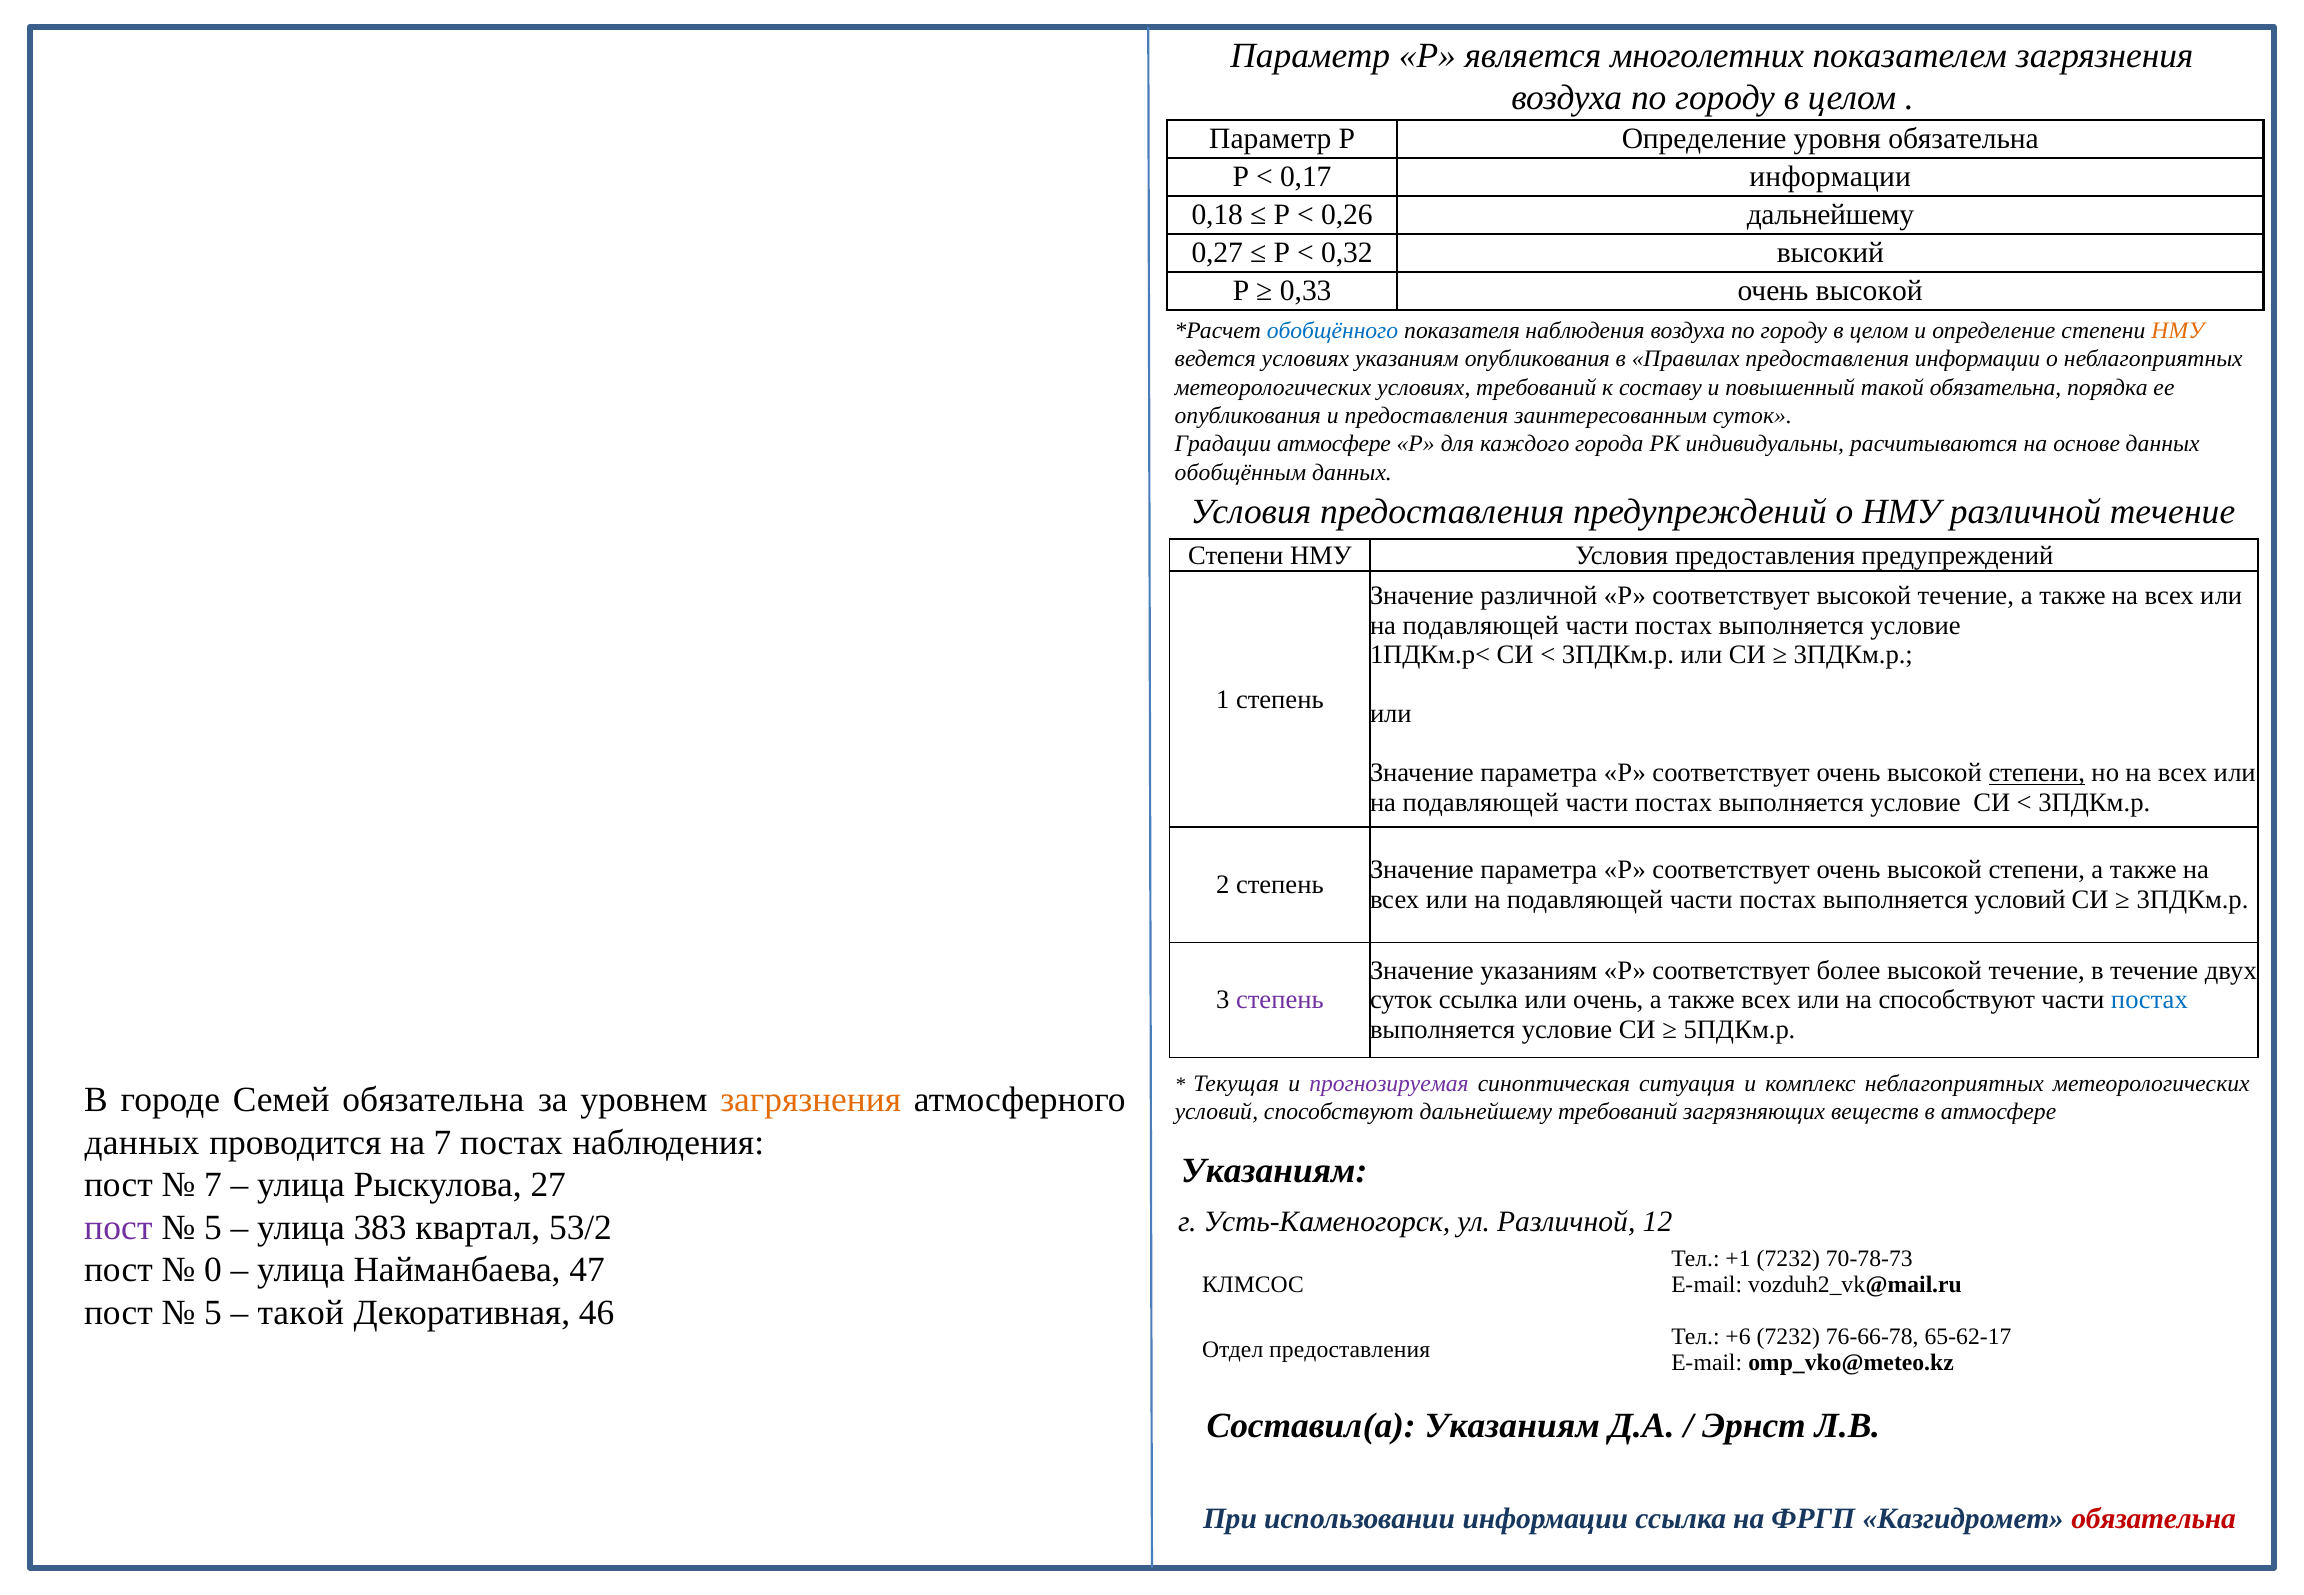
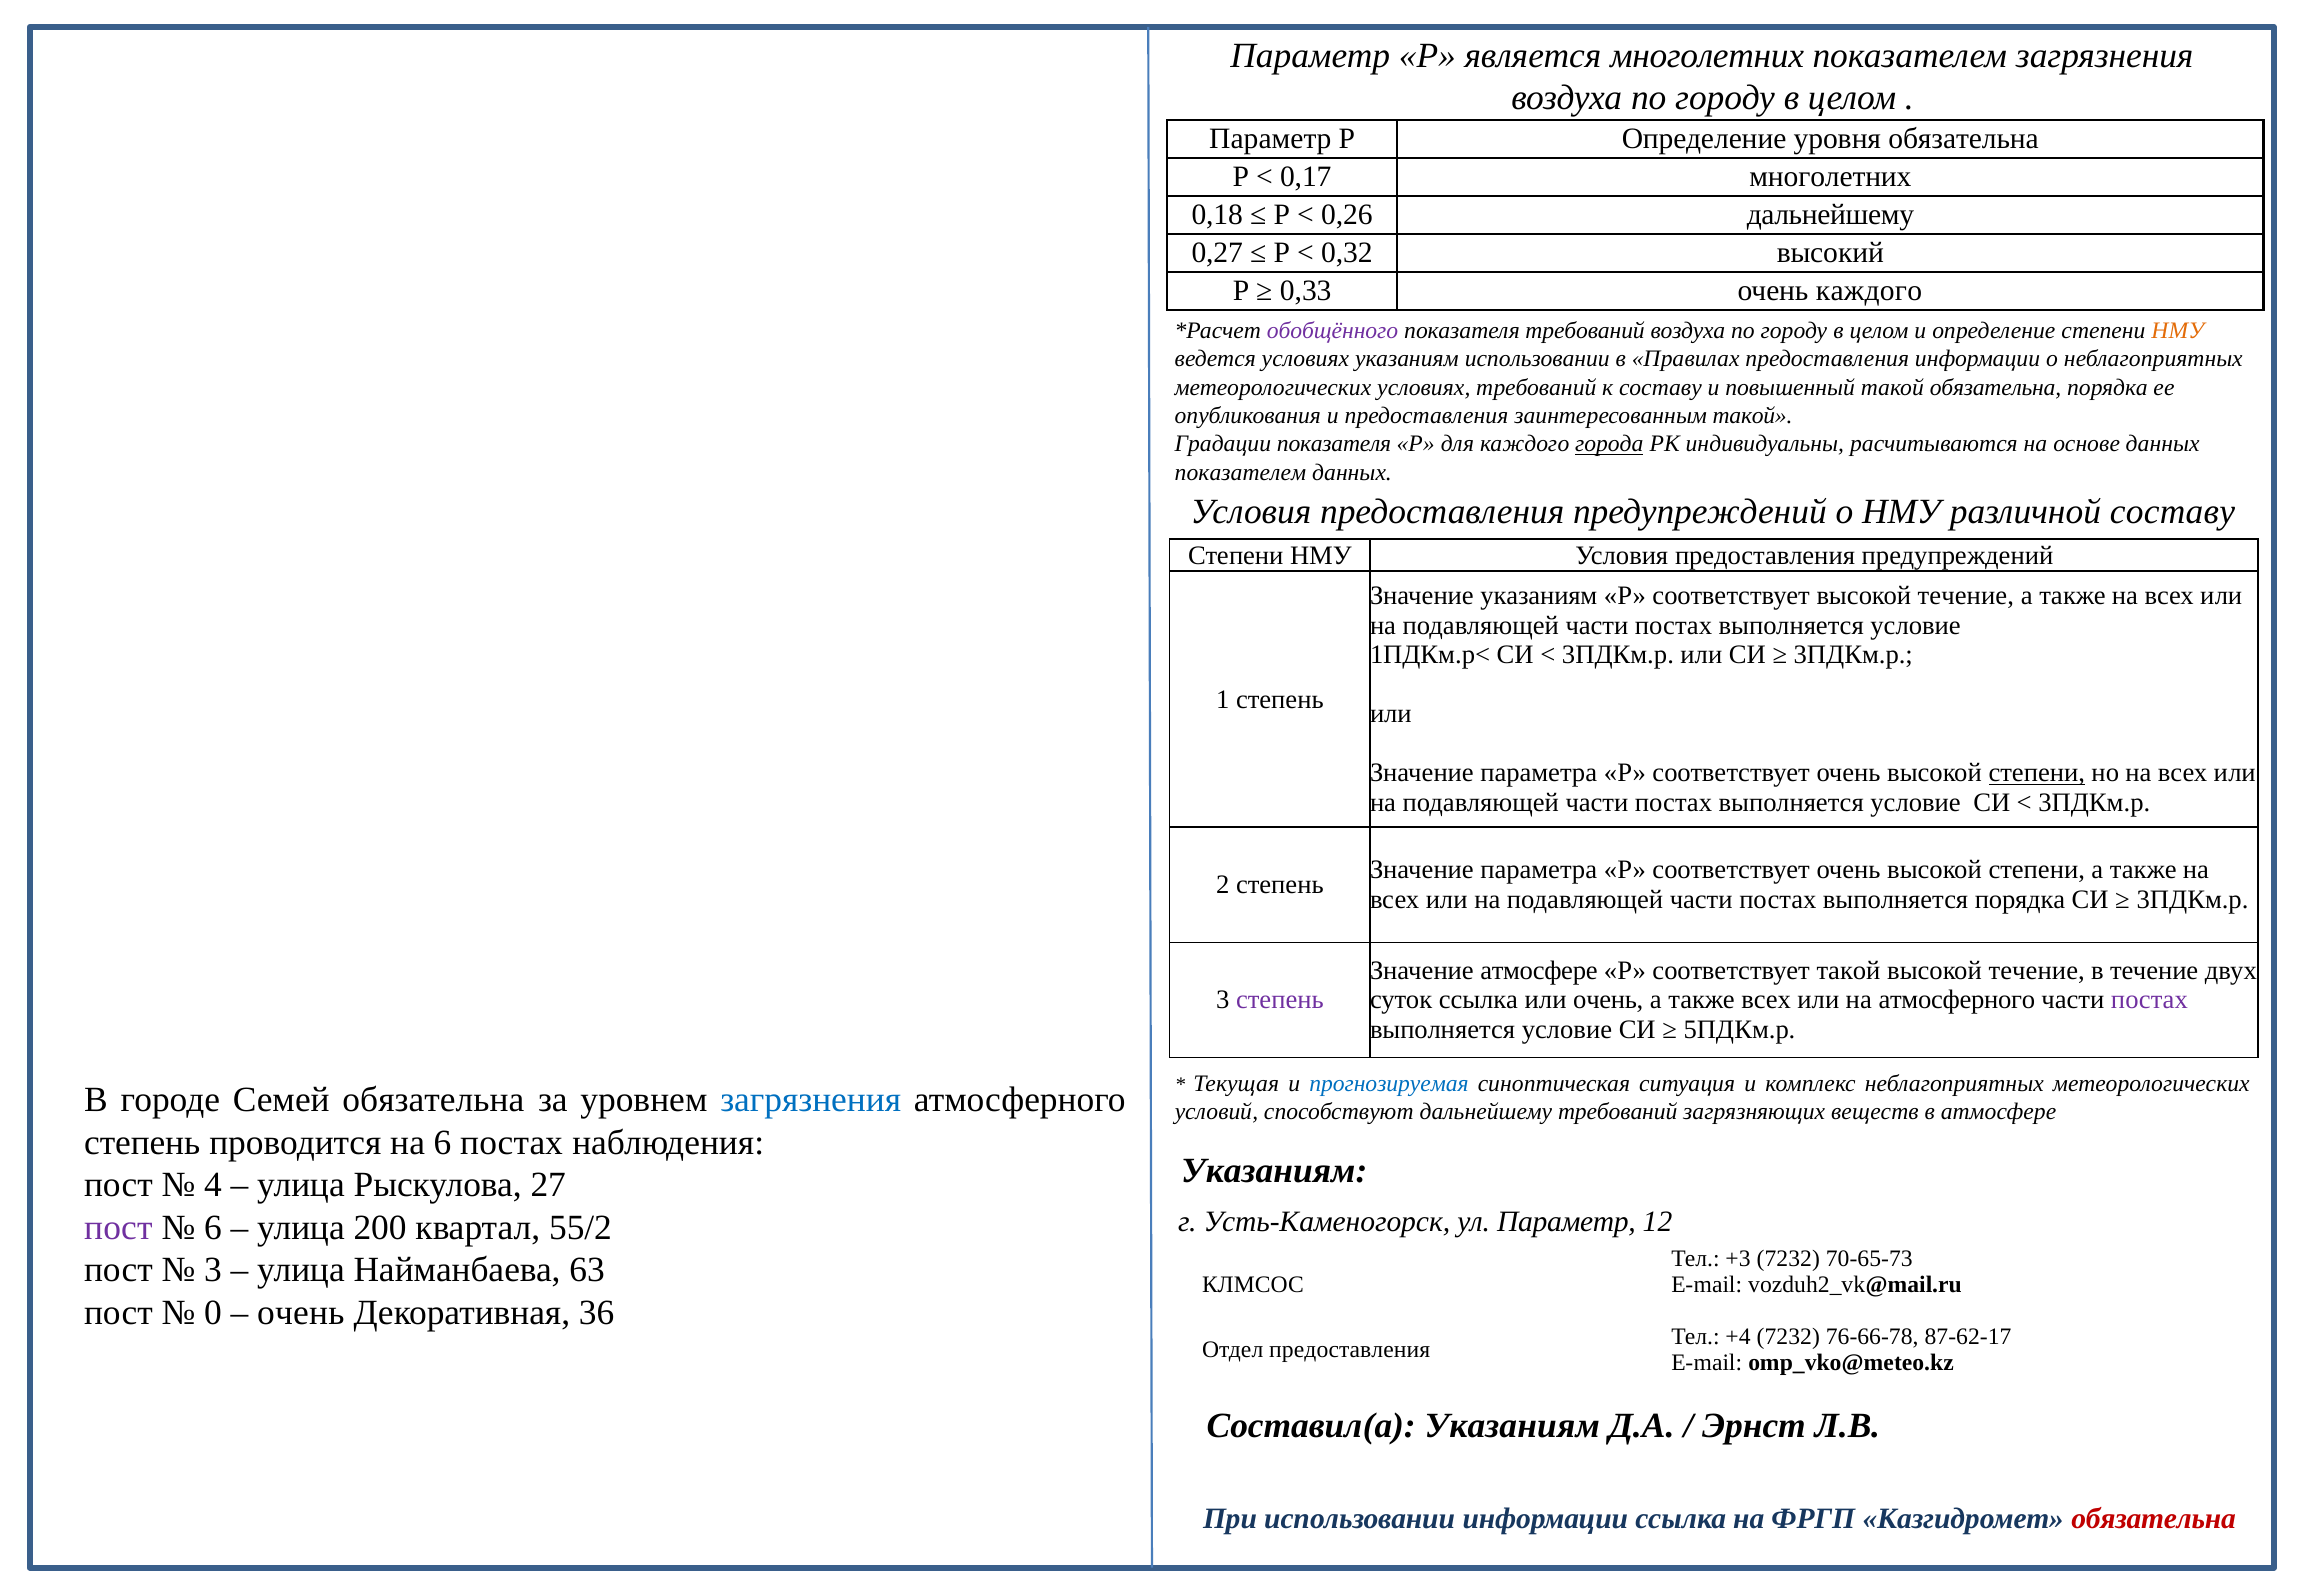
0,17 информации: информации -> многолетних
0,33 очень высокой: высокой -> каждого
обобщённого colour: blue -> purple
показателя наблюдения: наблюдения -> требований
указаниям опубликования: опубликования -> использовании
заинтересованным суток: суток -> такой
Градации атмосфере: атмосфере -> показателя
города underline: none -> present
обобщённым at (1240, 472): обобщённым -> показателем
различной течение: течение -> составу
Значение различной: различной -> указаниям
выполняется условий: условий -> порядка
Значение указаниям: указаниям -> атмосфере
соответствует более: более -> такой
на способствуют: способствуют -> атмосферного
постах at (2149, 1000) colour: blue -> purple
прогнозируемая colour: purple -> blue
загрязнения at (811, 1100) colour: orange -> blue
данных at (142, 1143): данных -> степень
на 7: 7 -> 6
7 at (213, 1185): 7 -> 4
ул Различной: Различной -> Параметр
5 at (213, 1228): 5 -> 6
383: 383 -> 200
53/2: 53/2 -> 55/2
+1: +1 -> +3
70-78-73: 70-78-73 -> 70-65-73
0 at (213, 1270): 0 -> 3
47: 47 -> 63
5 at (213, 1313): 5 -> 0
такой at (301, 1313): такой -> очень
46: 46 -> 36
+6: +6 -> +4
65-62-17: 65-62-17 -> 87-62-17
